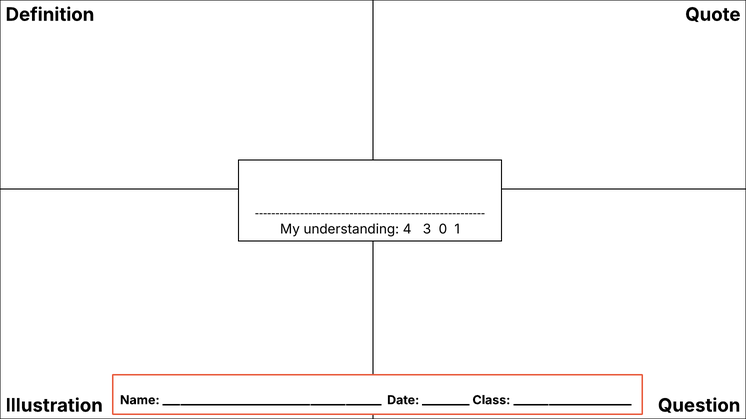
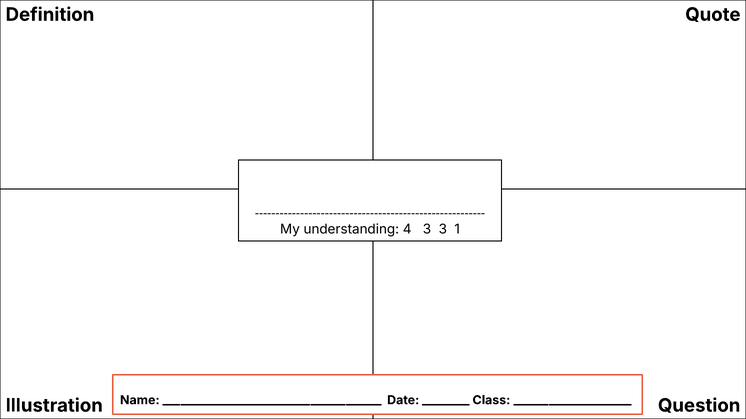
3 0: 0 -> 3
